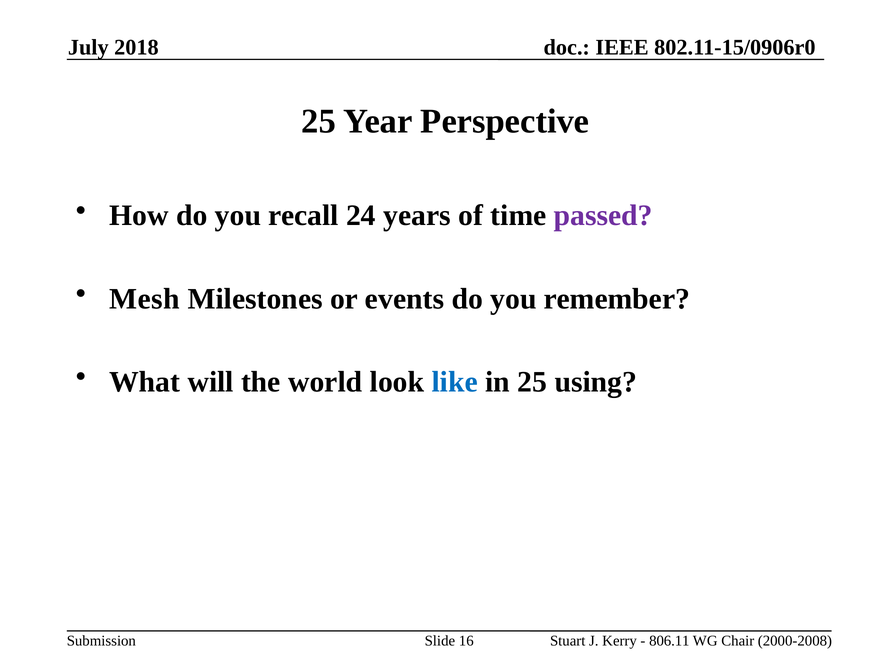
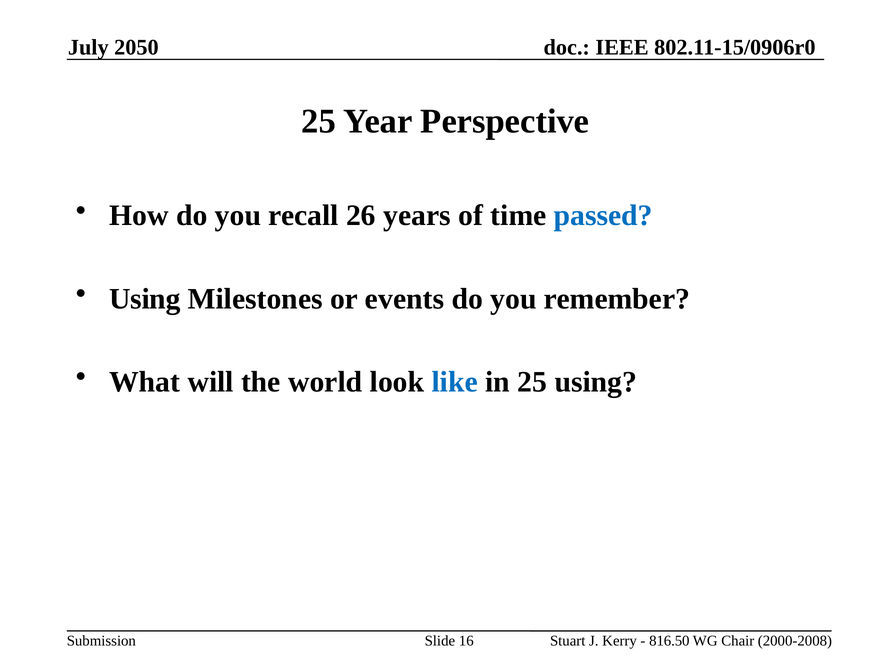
2018: 2018 -> 2050
24: 24 -> 26
passed colour: purple -> blue
Mesh at (145, 299): Mesh -> Using
806.11: 806.11 -> 816.50
